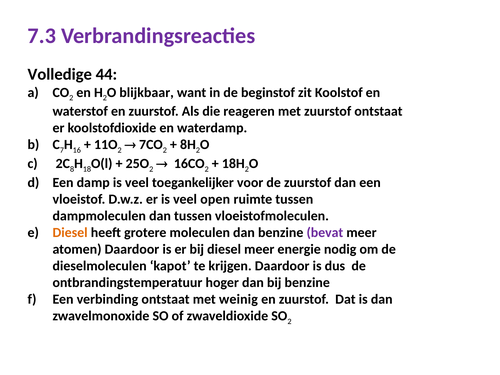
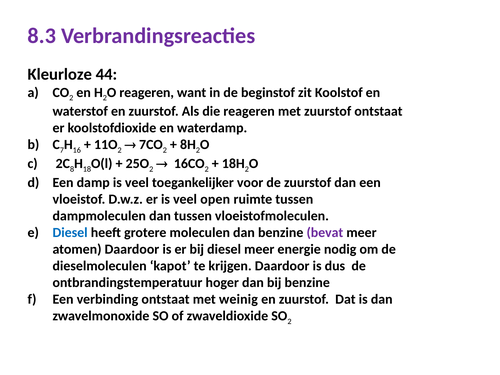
7.3: 7.3 -> 8.3
Volledige: Volledige -> Kleurloze
blijkbaar at (147, 92): blijkbaar -> reageren
Diesel at (70, 233) colour: orange -> blue
